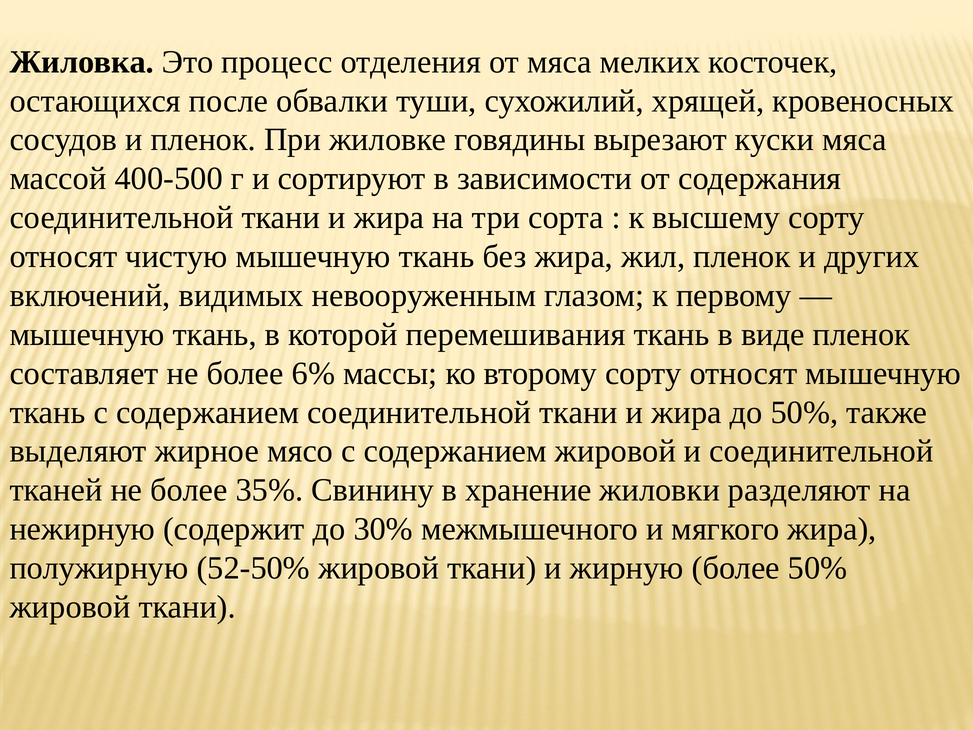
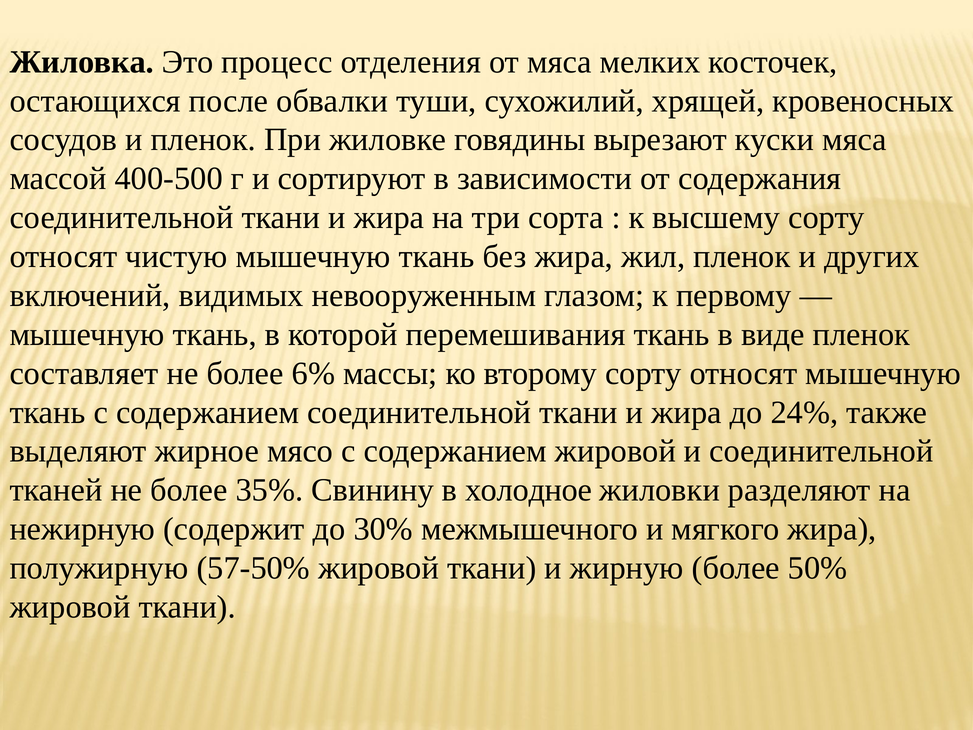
до 50%: 50% -> 24%
хранение: хранение -> холодное
52-50%: 52-50% -> 57-50%
